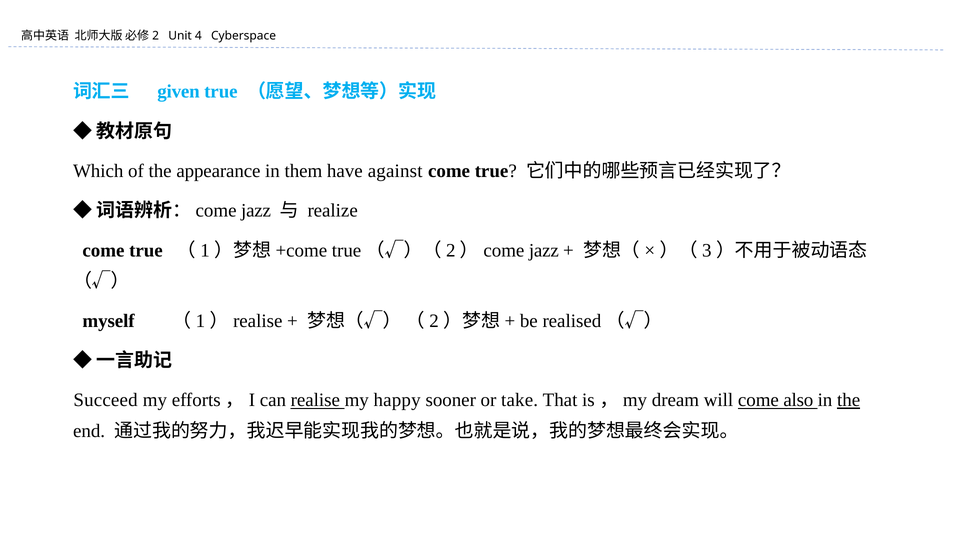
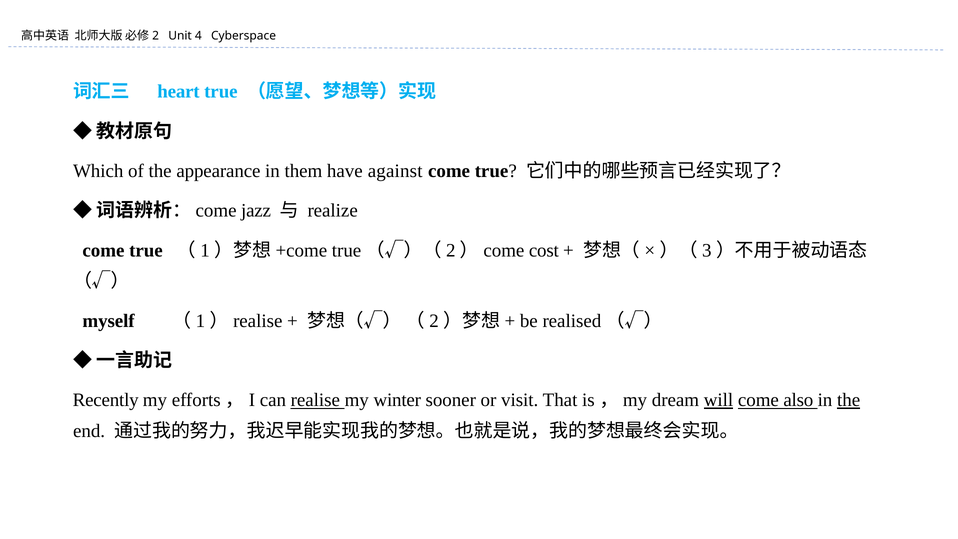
given: given -> heart
true（√）（2）come jazz: jazz -> cost
Succeed: Succeed -> Recently
happy: happy -> winter
take: take -> visit
will underline: none -> present
